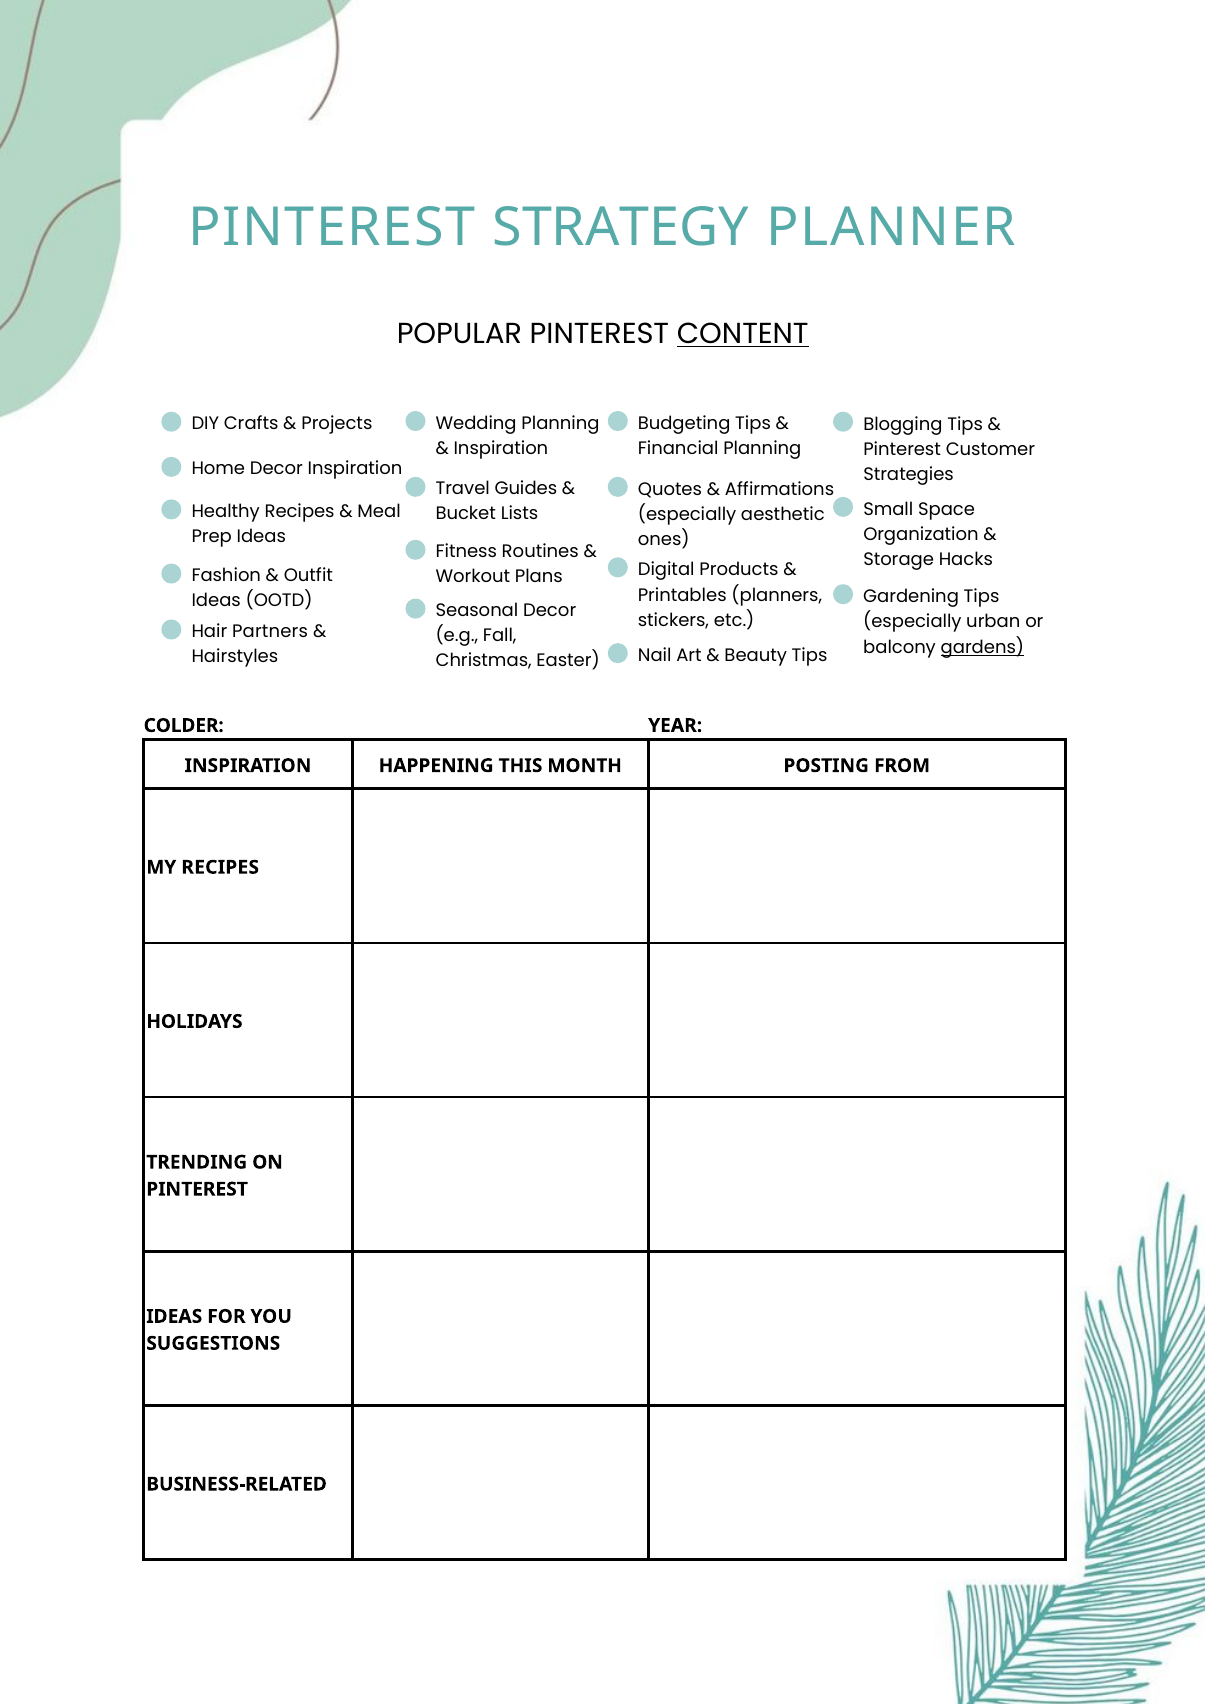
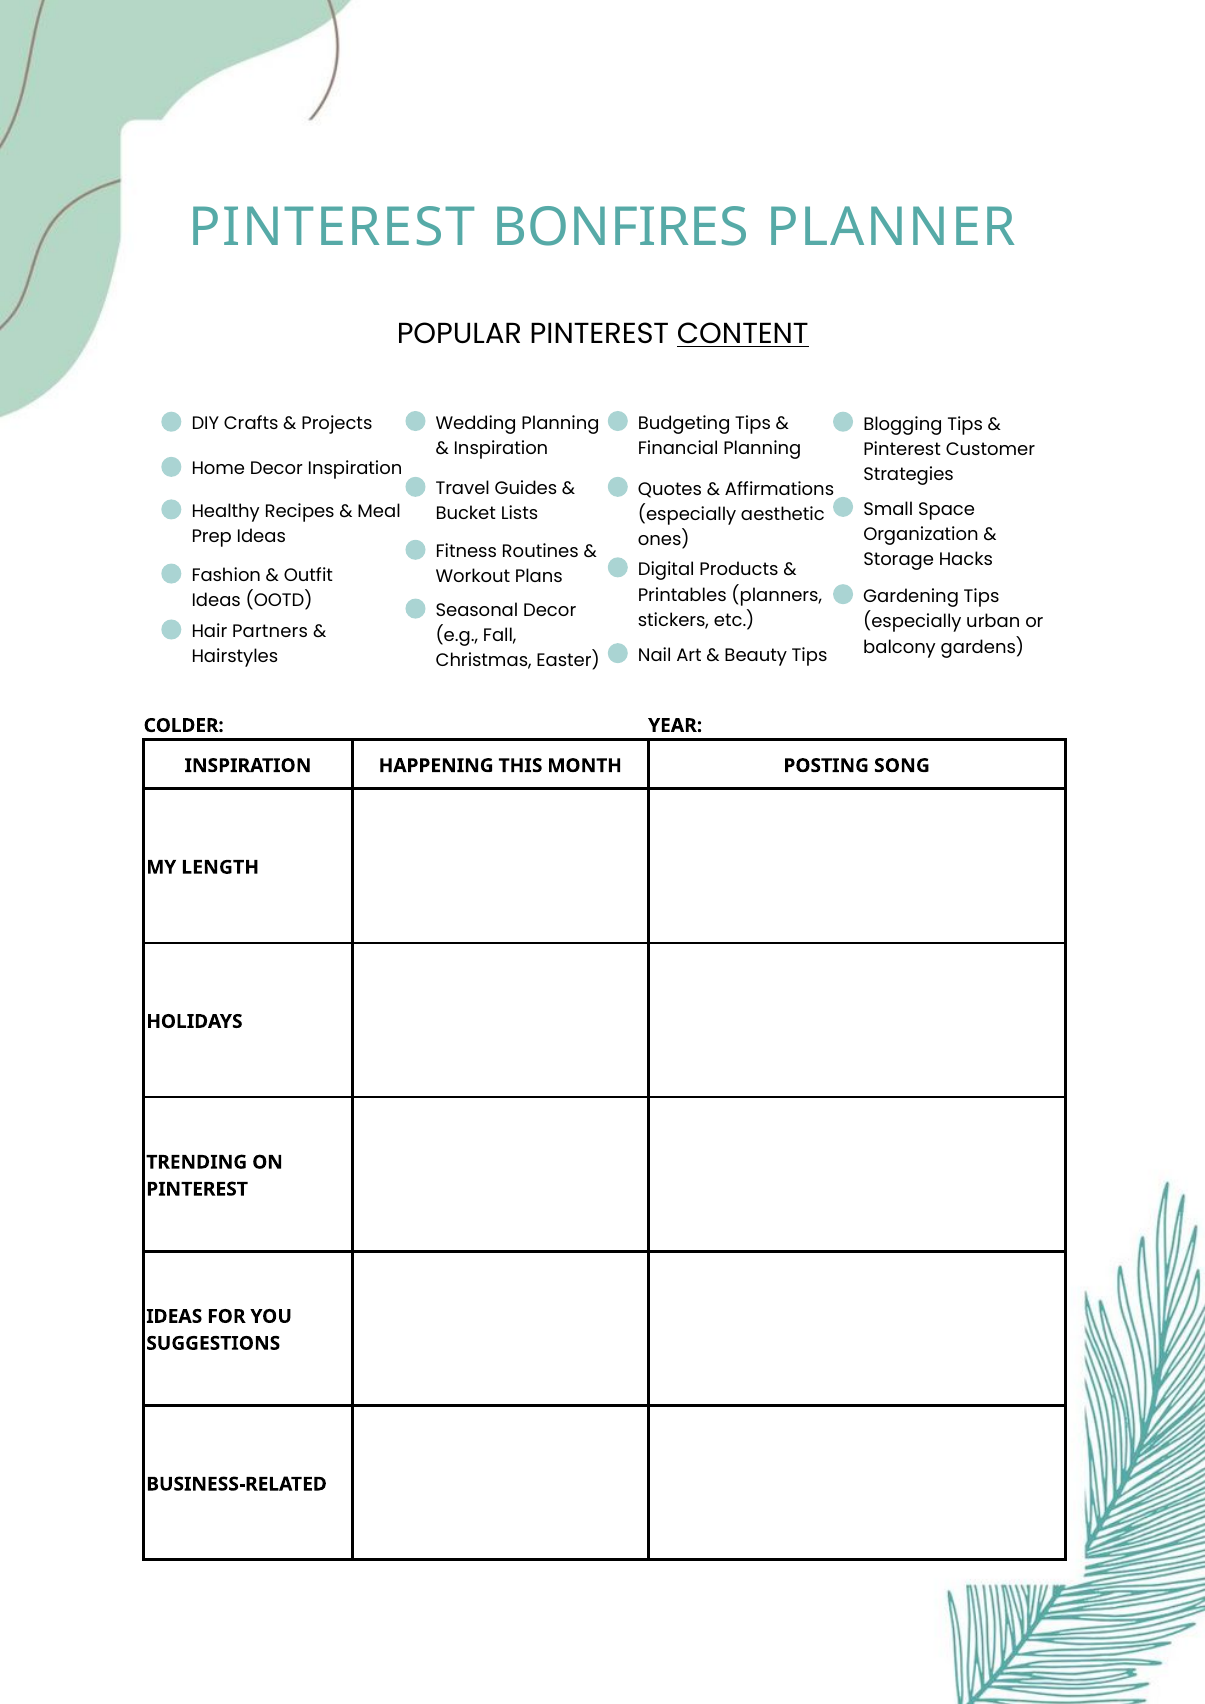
STRATEGY: STRATEGY -> BONFIRES
gardens underline: present -> none
FROM: FROM -> SONG
MY RECIPES: RECIPES -> LENGTH
